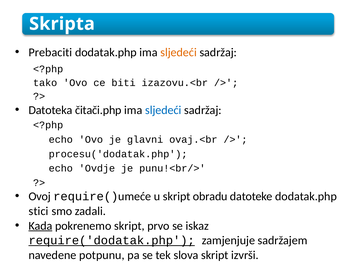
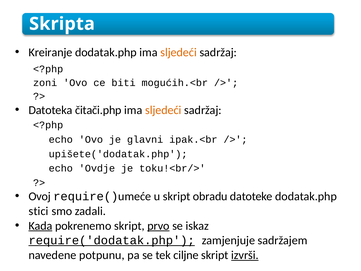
Prebaciti: Prebaciti -> Kreiranje
tako: tako -> zoni
izazovu.<br: izazovu.<br -> mogućih.<br
sljedeći at (163, 110) colour: blue -> orange
ovaj.<br: ovaj.<br -> ipak.<br
procesu('dodatak.php: procesu('dodatak.php -> upišete('dodatak.php
punu!<br/>: punu!<br/> -> toku!<br/>
prvo underline: none -> present
slova: slova -> ciljne
izvrši underline: none -> present
